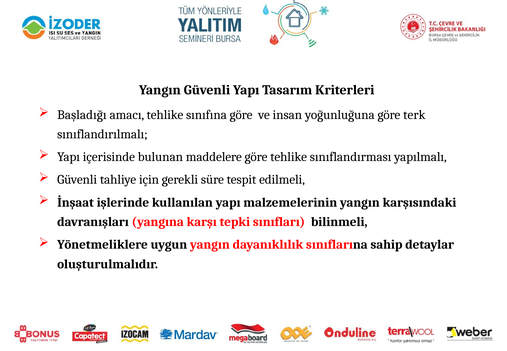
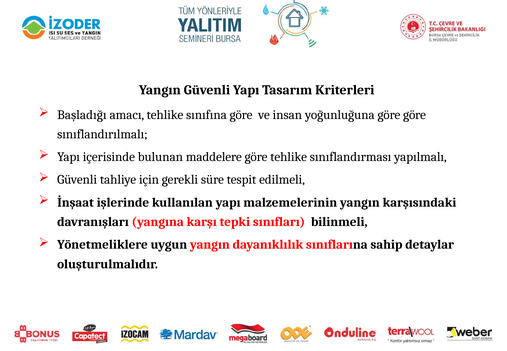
göre terk: terk -> göre
